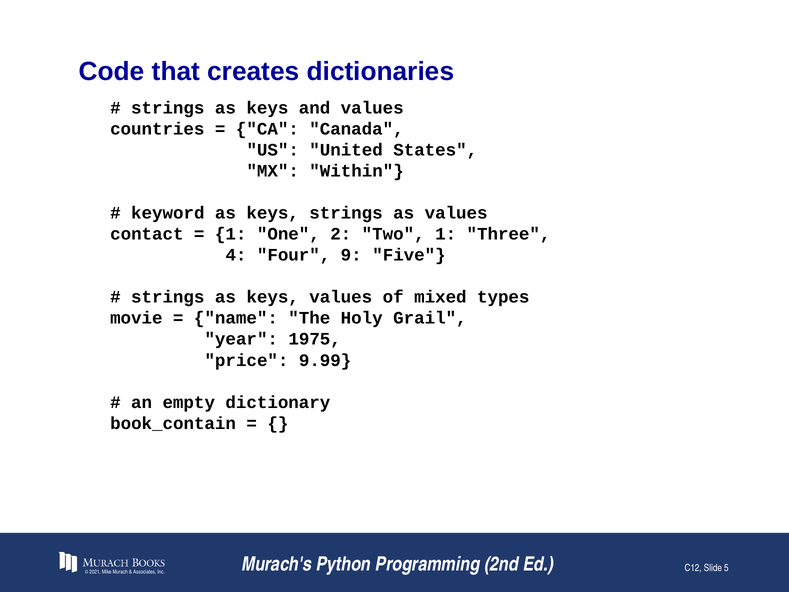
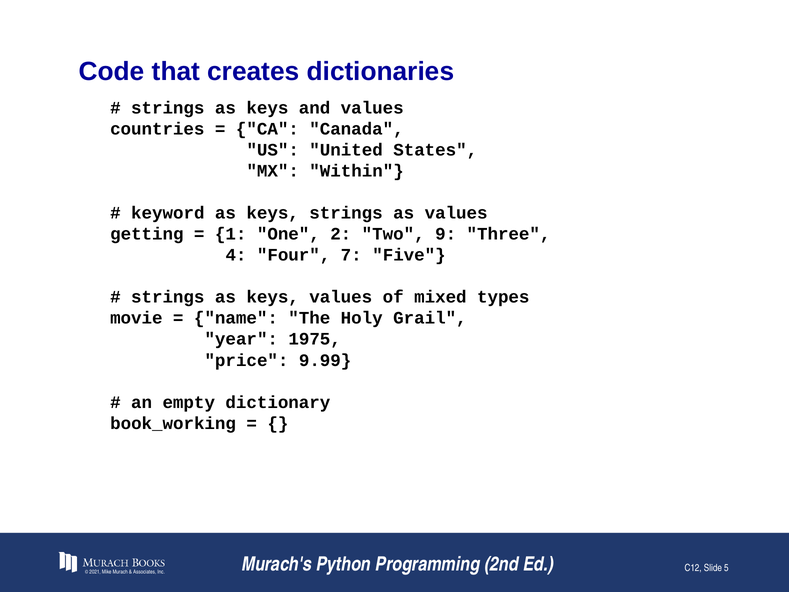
contact: contact -> getting
Two 1: 1 -> 9
9: 9 -> 7
book_contain: book_contain -> book_working
